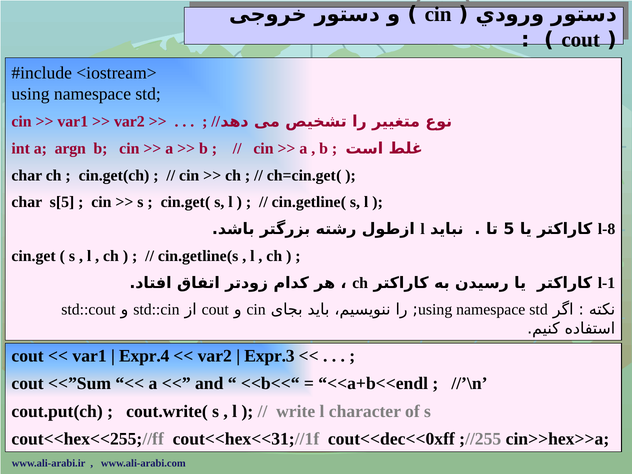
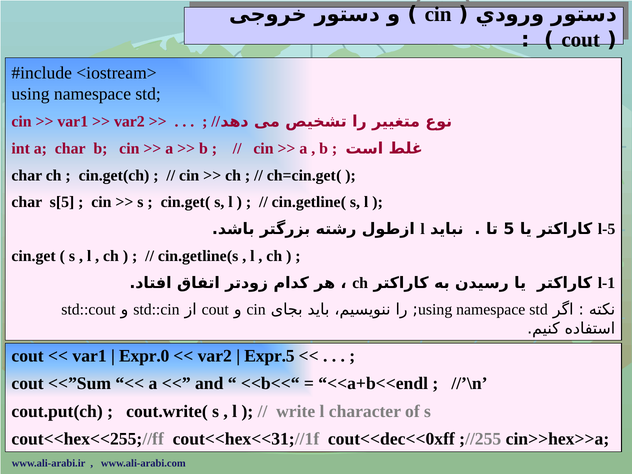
a argn: argn -> char
l-8: l-8 -> l-5
Expr.4: Expr.4 -> Expr.0
Expr.3: Expr.3 -> Expr.5
